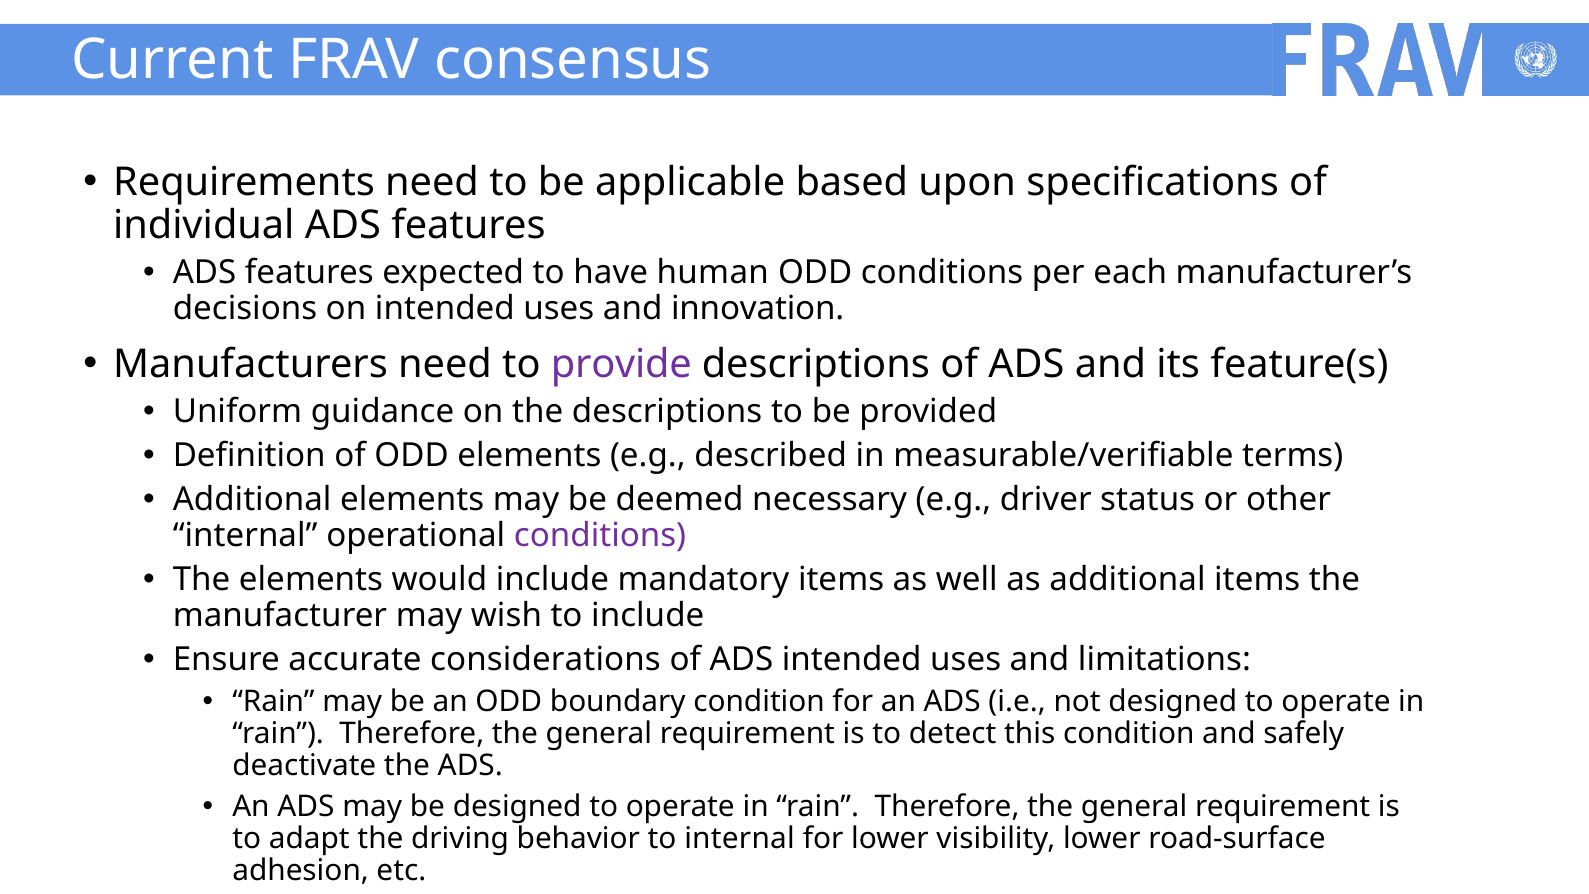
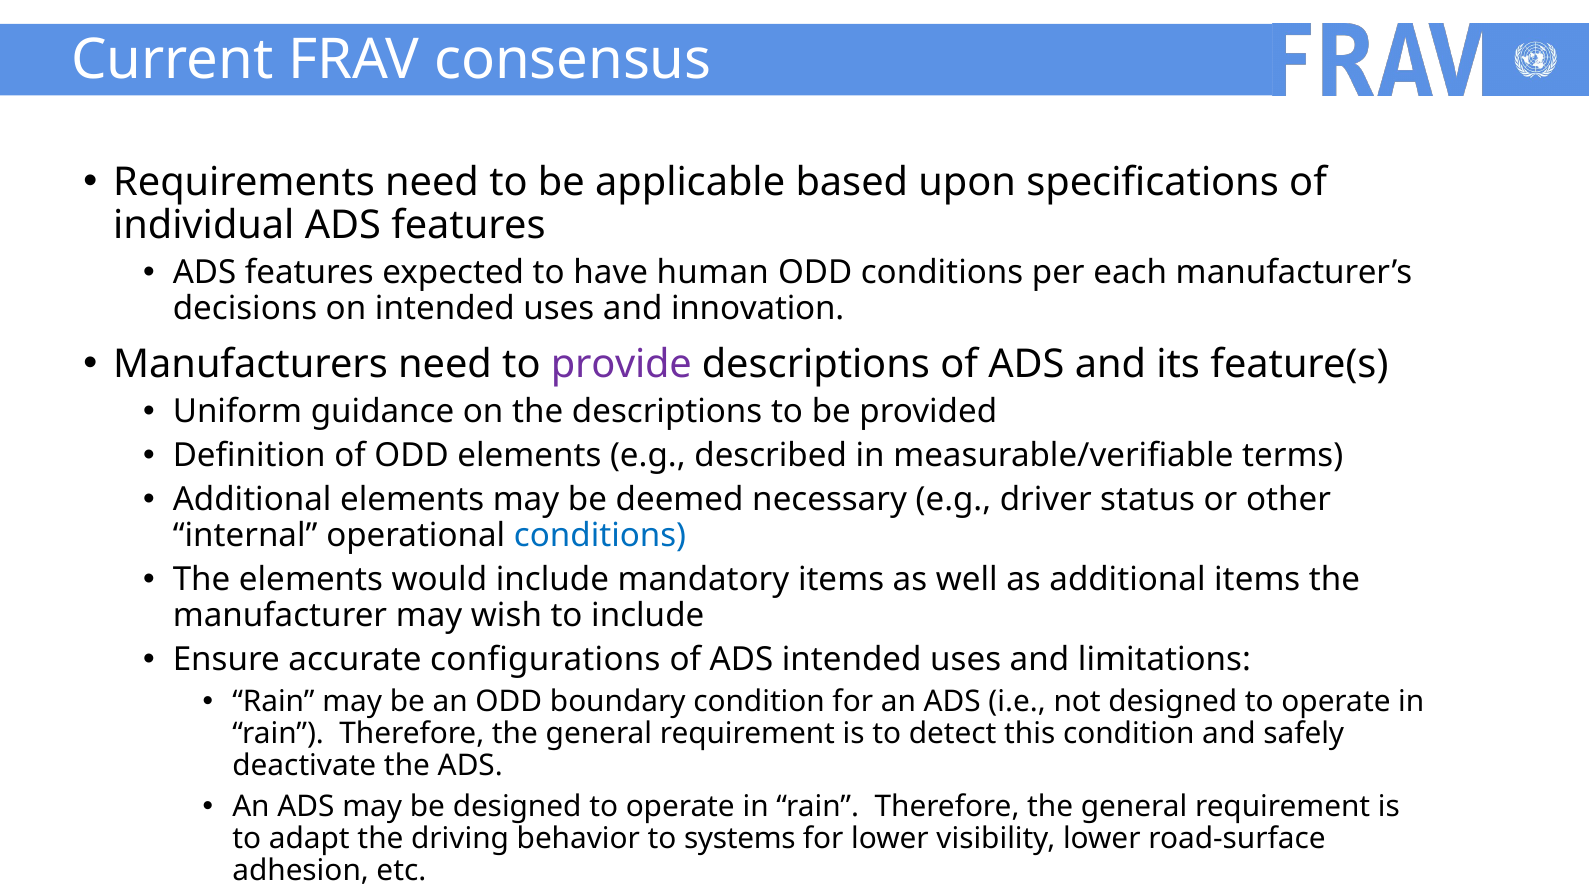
conditions at (600, 536) colour: purple -> blue
considerations: considerations -> configurations
to internal: internal -> systems
